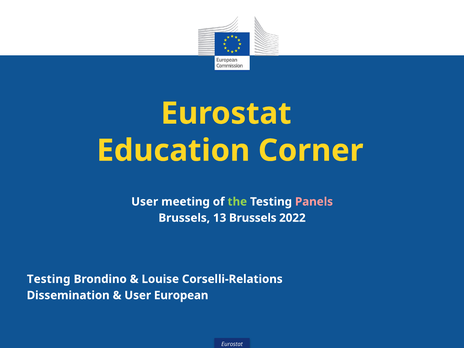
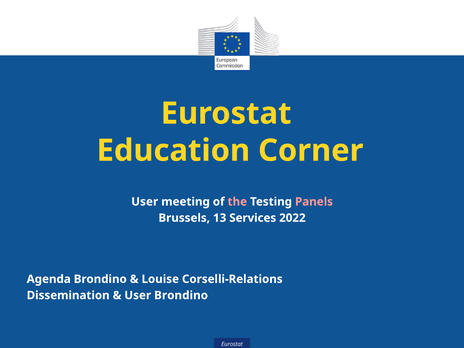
the colour: light green -> pink
13 Brussels: Brussels -> Services
Testing at (49, 279): Testing -> Agenda
User European: European -> Brondino
